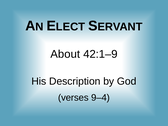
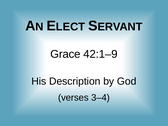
About: About -> Grace
9–4: 9–4 -> 3–4
